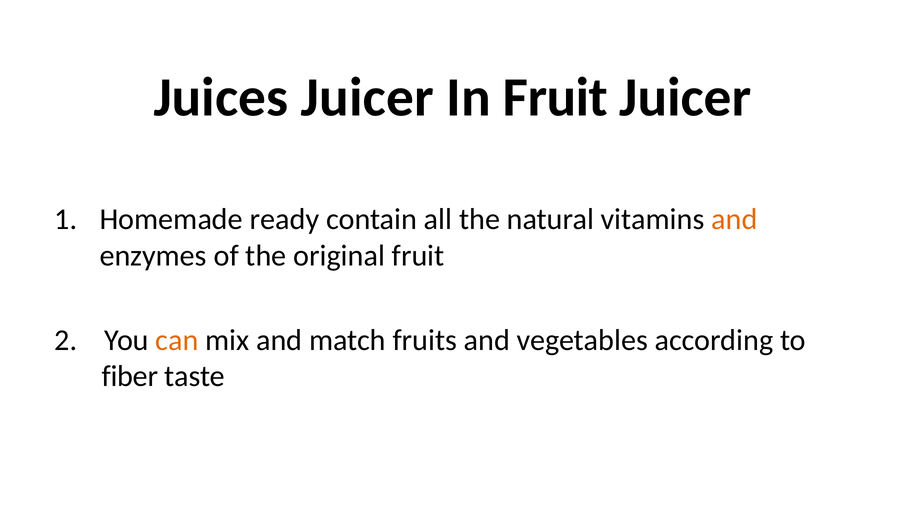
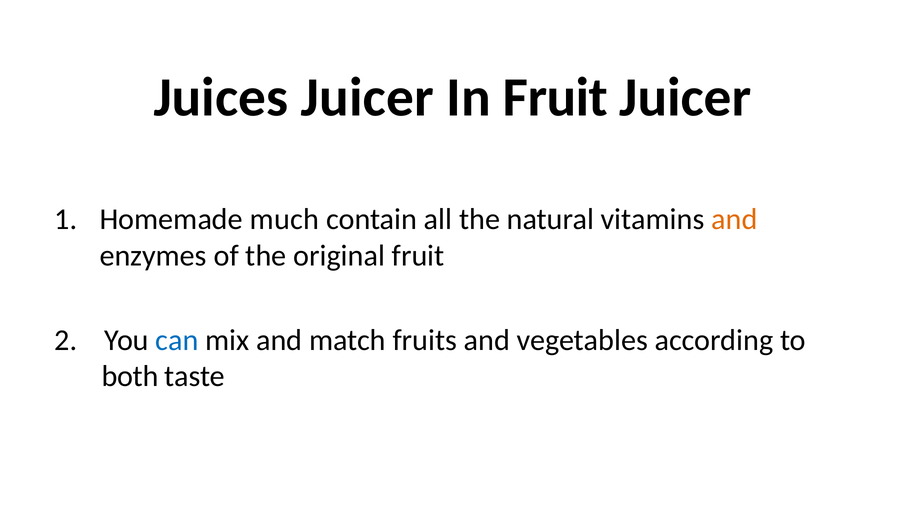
ready: ready -> much
can colour: orange -> blue
fiber: fiber -> both
